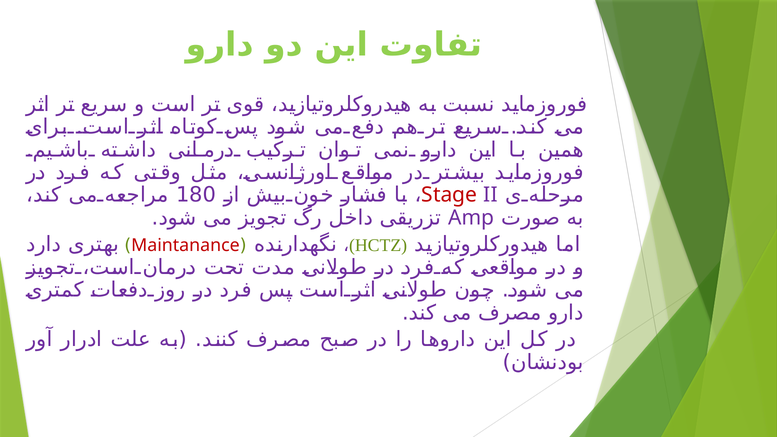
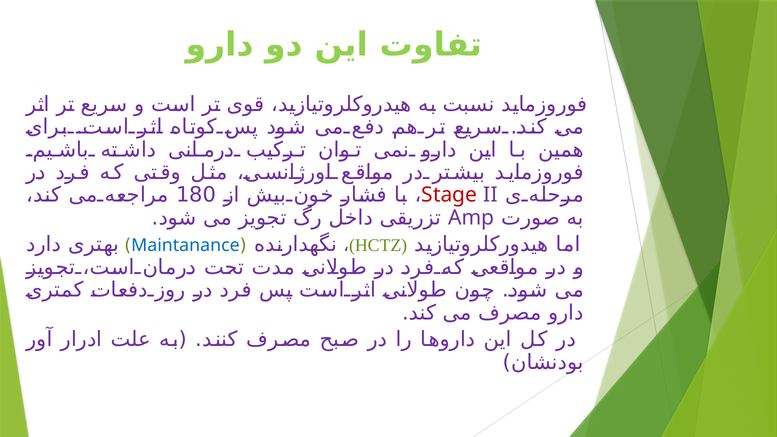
Maintanance colour: red -> blue
